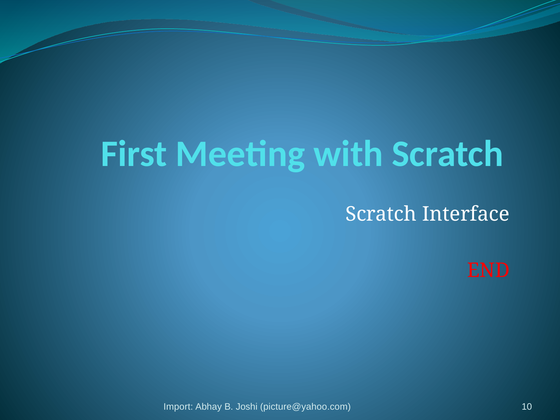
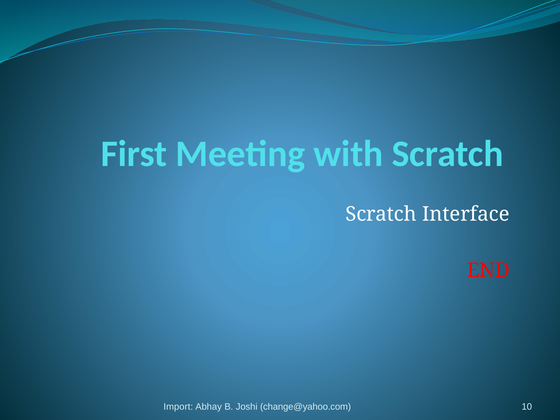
picture@yahoo.com: picture@yahoo.com -> change@yahoo.com
